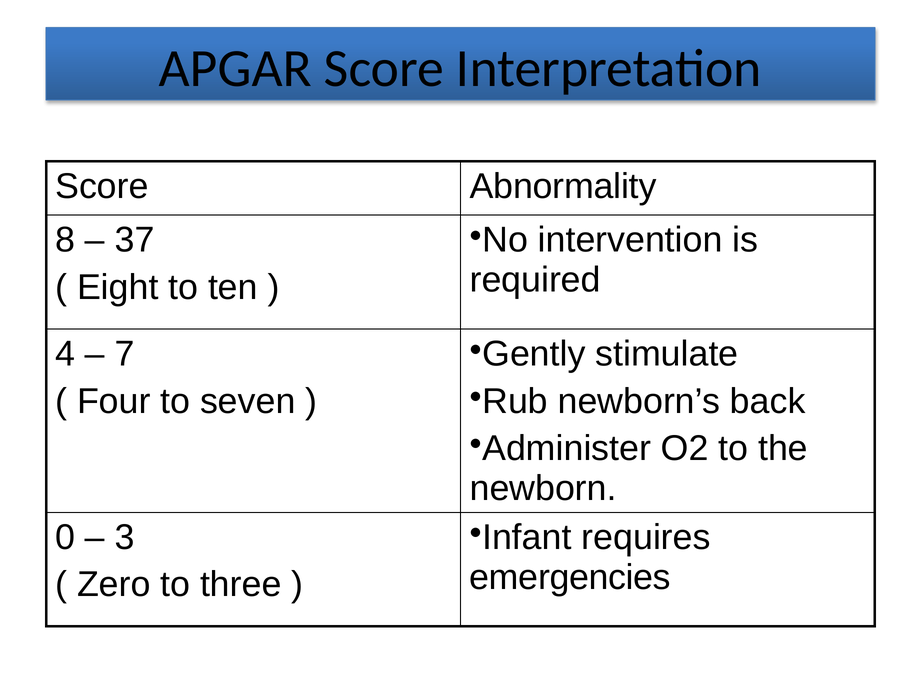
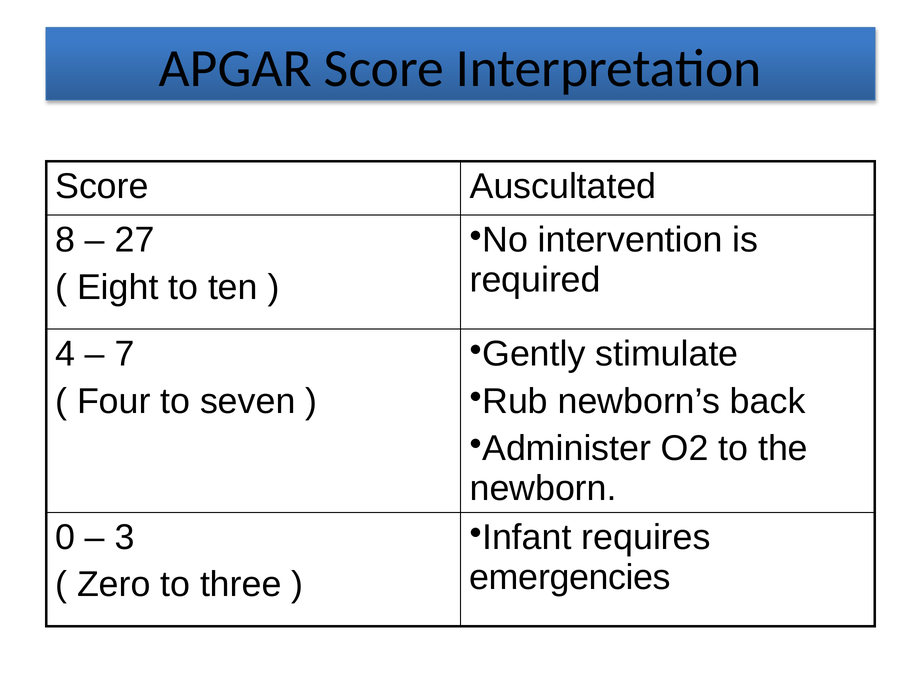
Abnormality: Abnormality -> Auscultated
37: 37 -> 27
